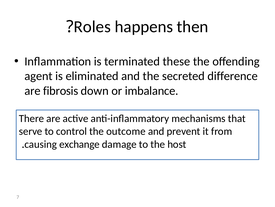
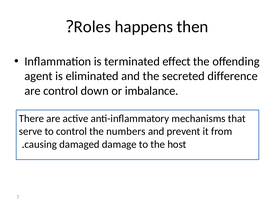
these: these -> effect
are fibrosis: fibrosis -> control
outcome: outcome -> numbers
exchange: exchange -> damaged
